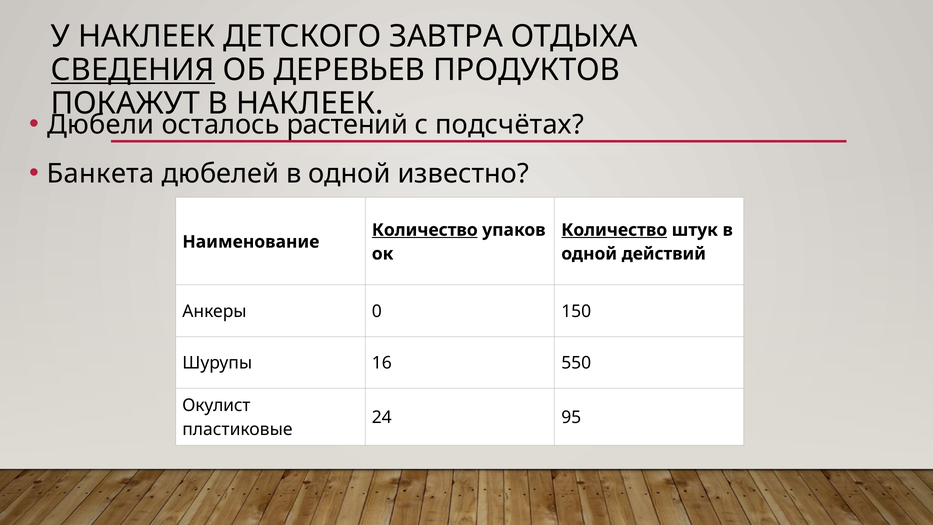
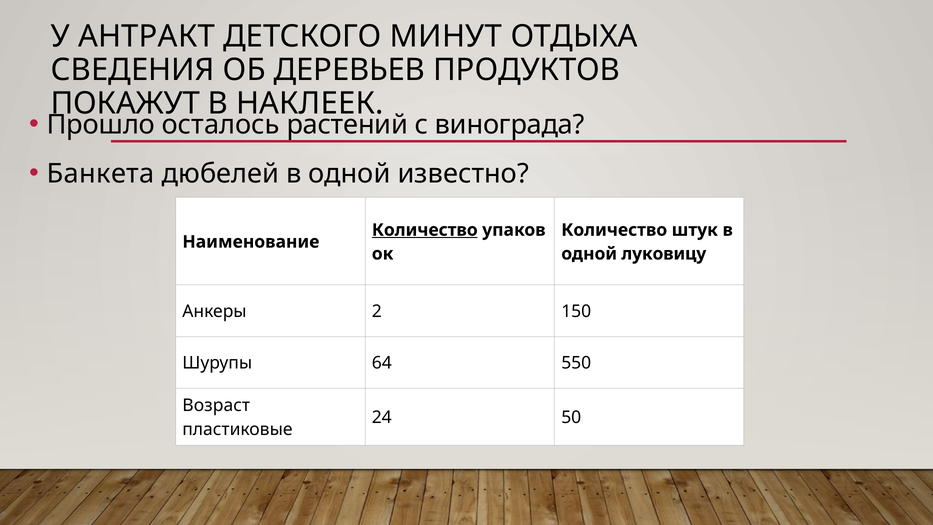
У НАКЛЕЕК: НАКЛЕЕК -> АНТРАКТ
ЗАВТРА: ЗАВТРА -> МИНУТ
СВЕДЕНИЯ underline: present -> none
Дюбели: Дюбели -> Прошло
подсчётах: подсчётах -> винограда
Количество at (614, 230) underline: present -> none
действий: действий -> луковицу
0: 0 -> 2
16: 16 -> 64
Окулист: Окулист -> Возраст
95: 95 -> 50
